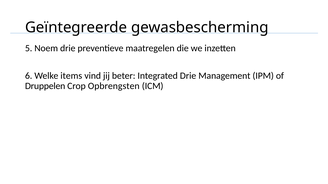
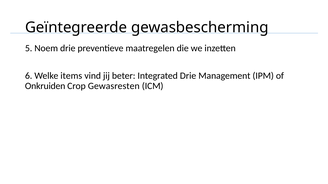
Druppelen: Druppelen -> Onkruiden
Opbrengsten: Opbrengsten -> Gewasresten
